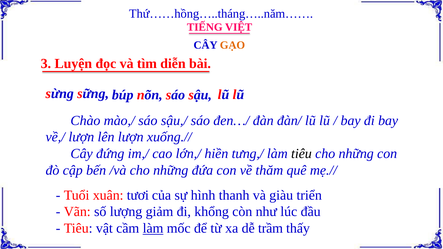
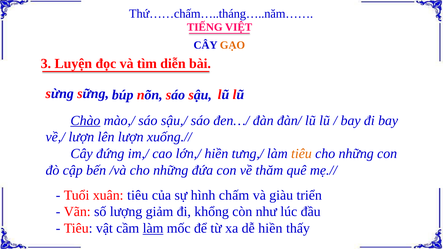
Thứ……hồng…..tháng…..năm……: Thứ……hồng…..tháng…..năm…… -> Thứ……chấm…..tháng…..năm……
Chào underline: none -> present
tiêu at (301, 154) colour: black -> orange
xuân tươi: tươi -> tiêu
thanh: thanh -> chấm
dễ trầm: trầm -> hiền
